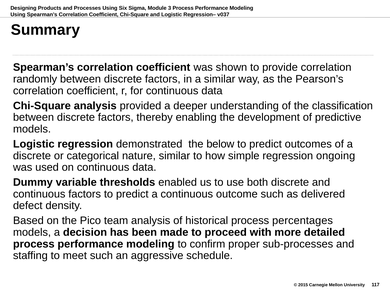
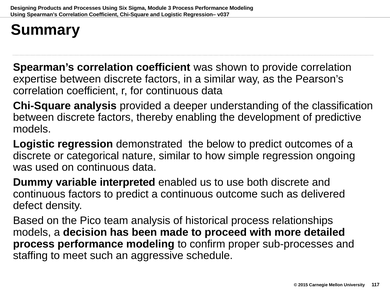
randomly: randomly -> expertise
thresholds: thresholds -> interpreted
percentages: percentages -> relationships
